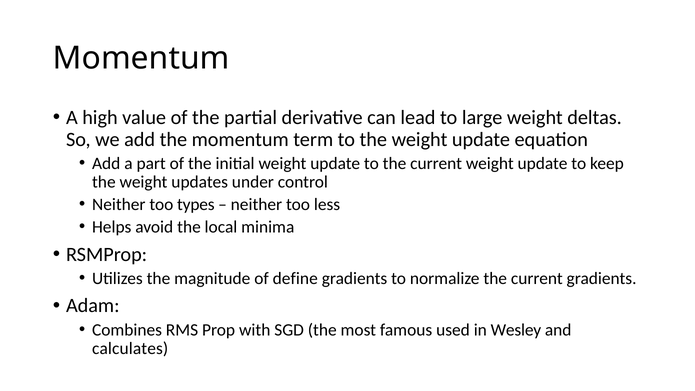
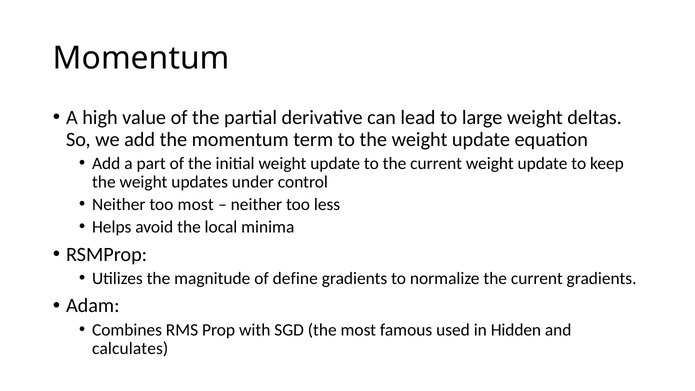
too types: types -> most
Wesley: Wesley -> Hidden
